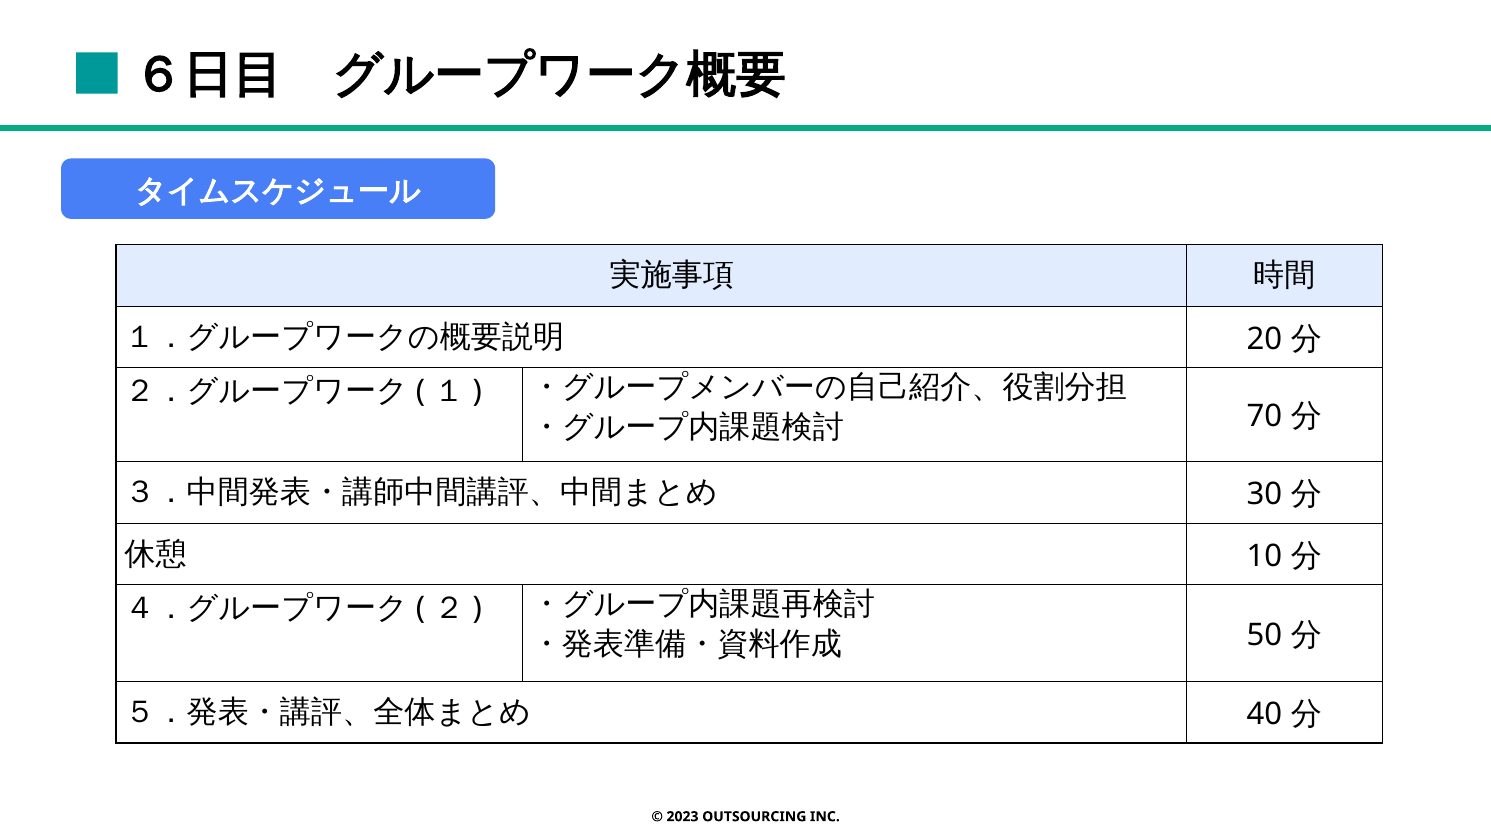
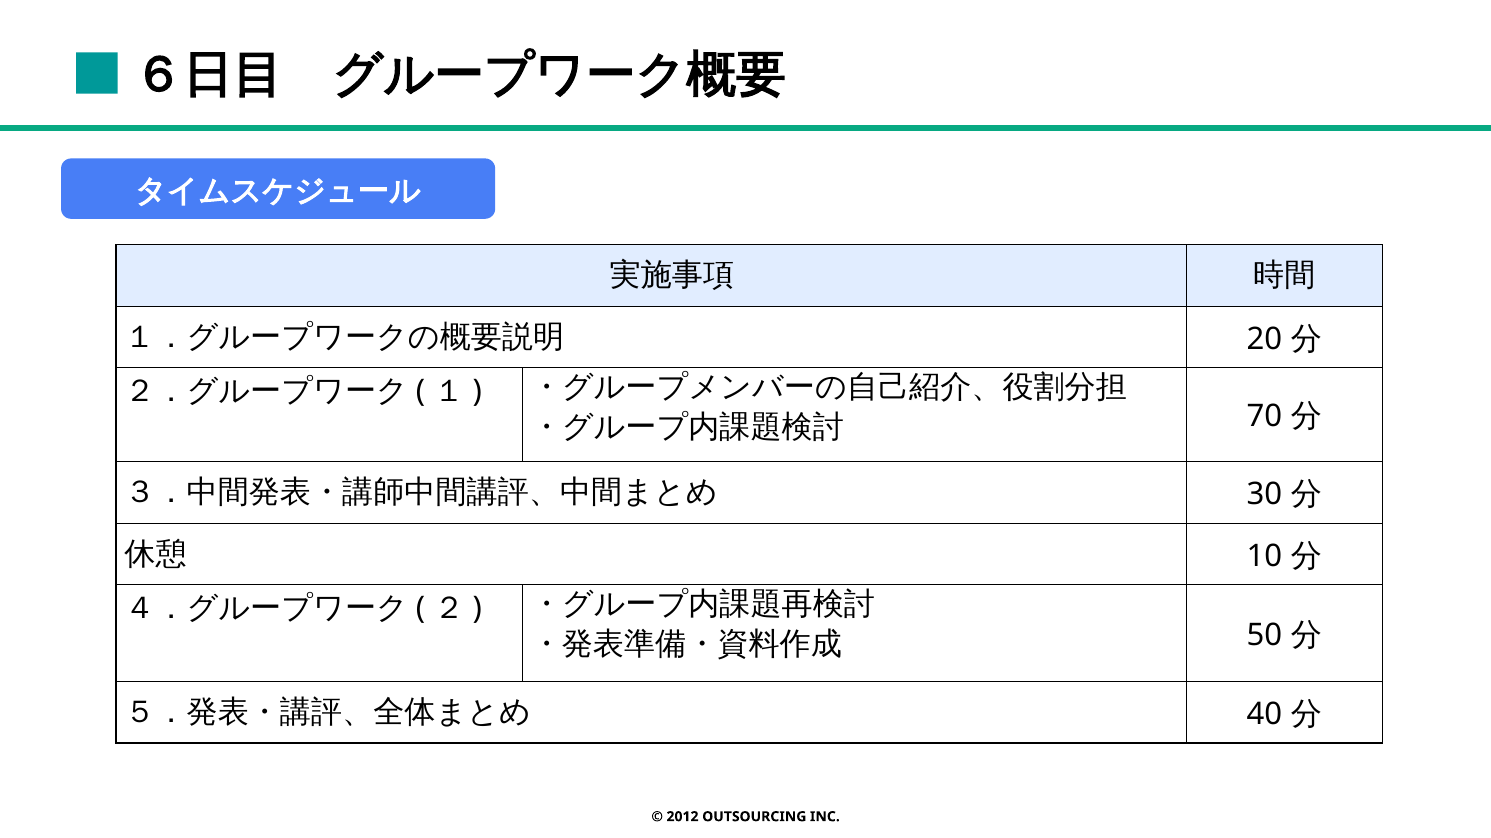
2023: 2023 -> 2012
